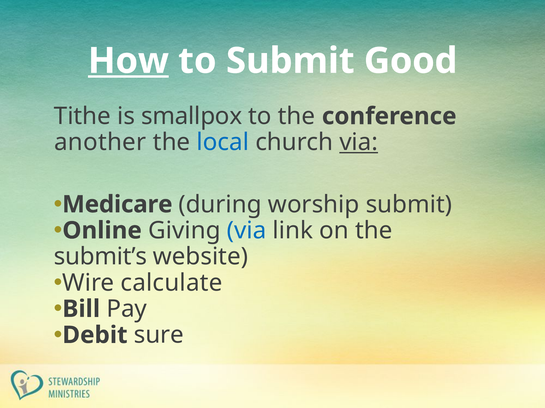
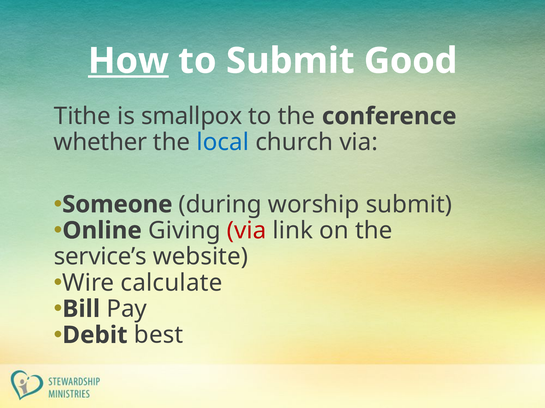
another: another -> whether
via at (359, 143) underline: present -> none
Medicare: Medicare -> Someone
via at (247, 231) colour: blue -> red
submit’s: submit’s -> service’s
sure: sure -> best
